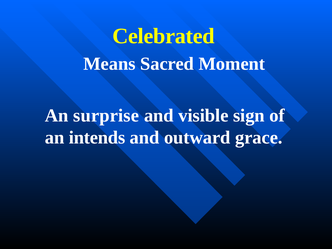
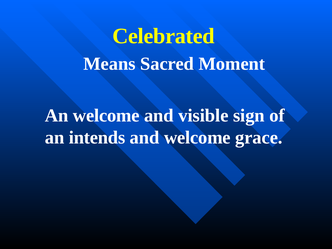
An surprise: surprise -> welcome
and outward: outward -> welcome
